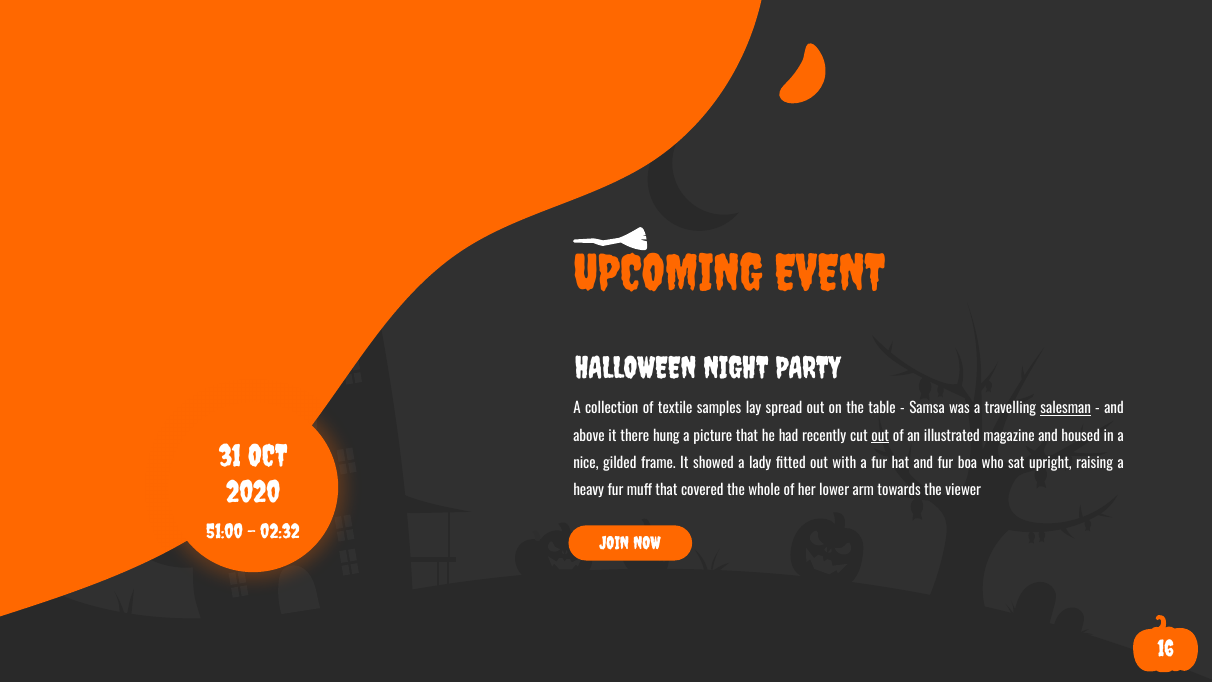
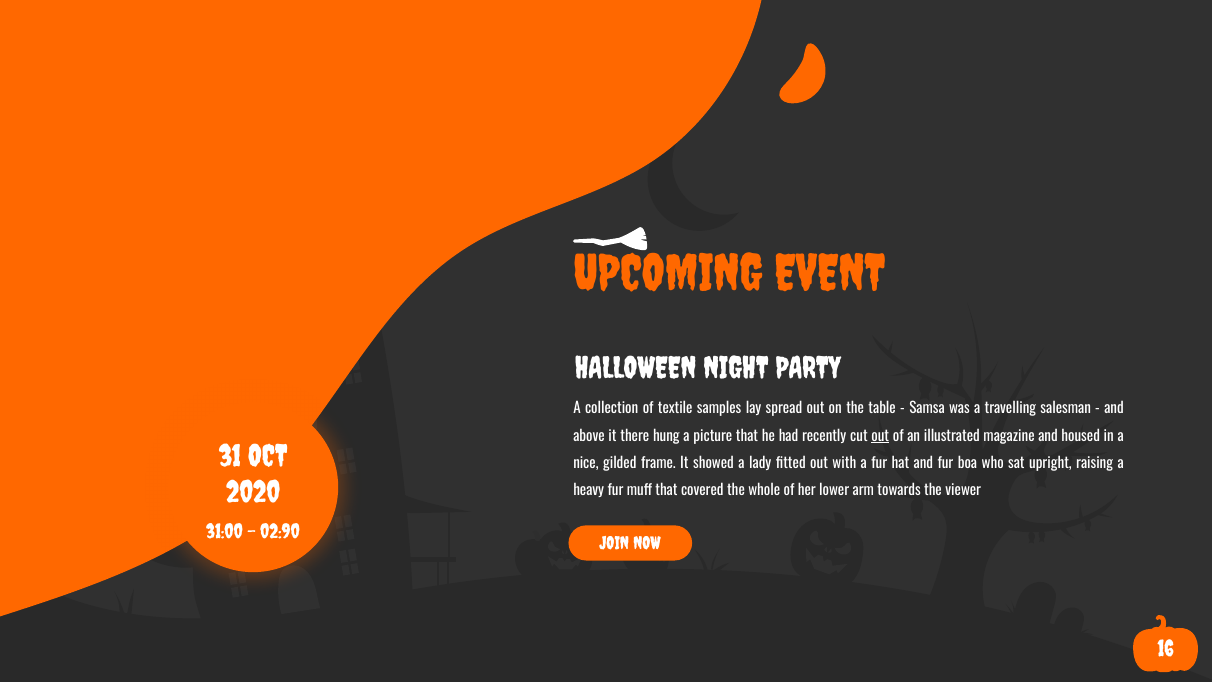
salesman underline: present -> none
51:00: 51:00 -> 31:00
02:32: 02:32 -> 02:90
